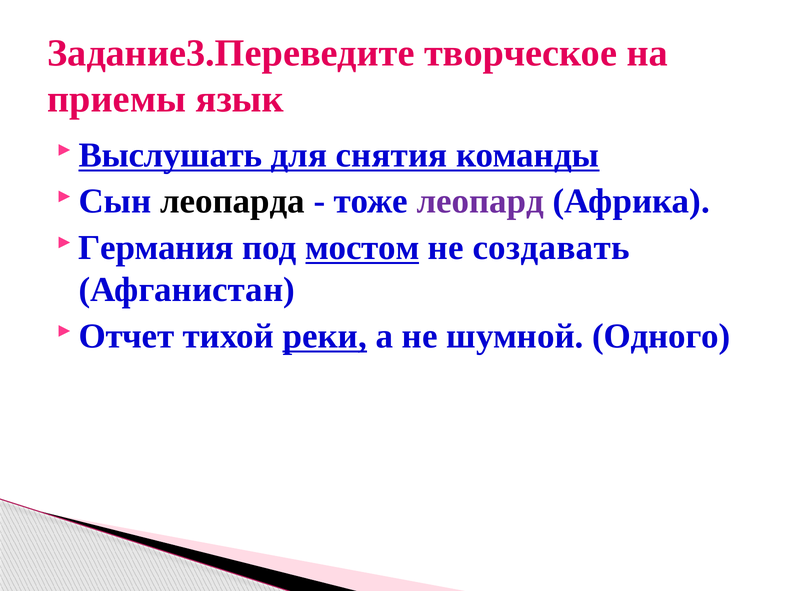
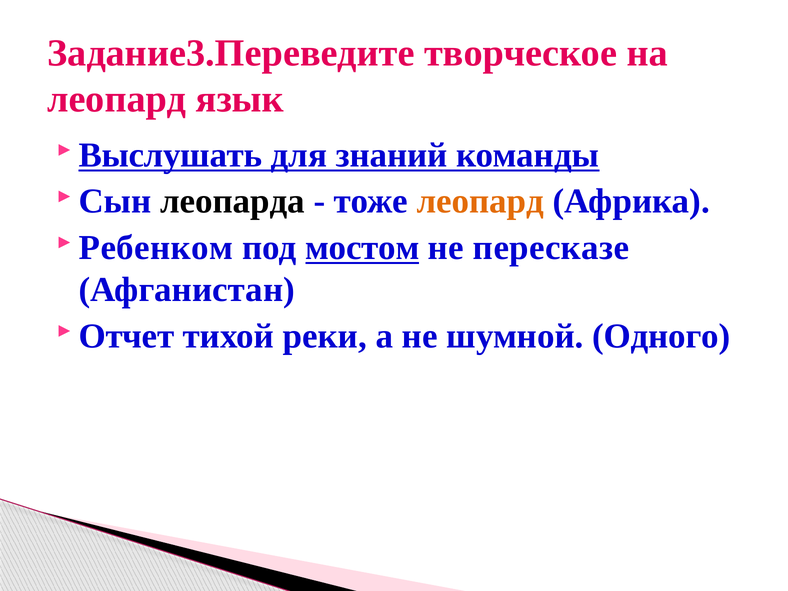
приемы at (117, 99): приемы -> леопард
снятия: снятия -> знаний
леопард at (480, 201) colour: purple -> orange
Германия: Германия -> Ребенком
создавать: создавать -> пересказе
реки underline: present -> none
